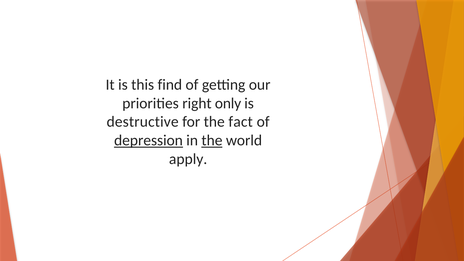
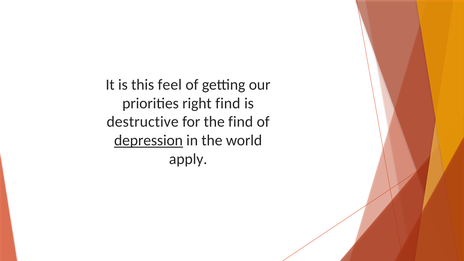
find: find -> feel
right only: only -> find
the fact: fact -> find
the at (212, 140) underline: present -> none
